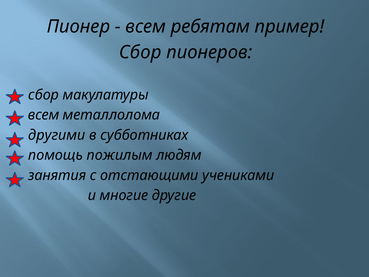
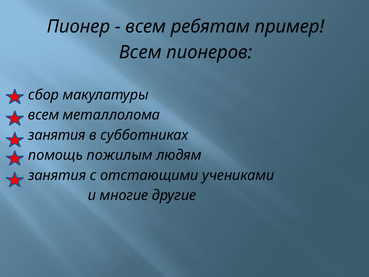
Сбор at (140, 52): Сбор -> Всем
другими at (57, 135): другими -> занятия
